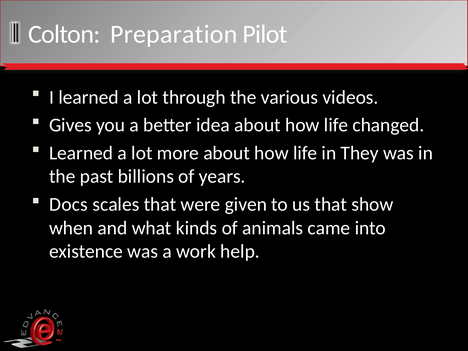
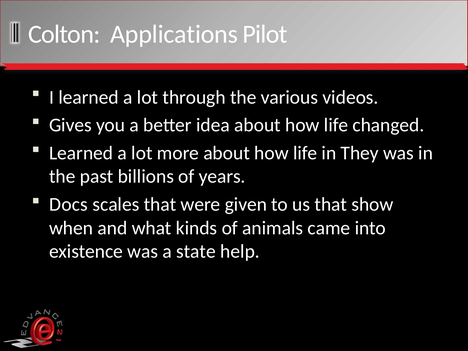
Preparation: Preparation -> Applications
work: work -> state
